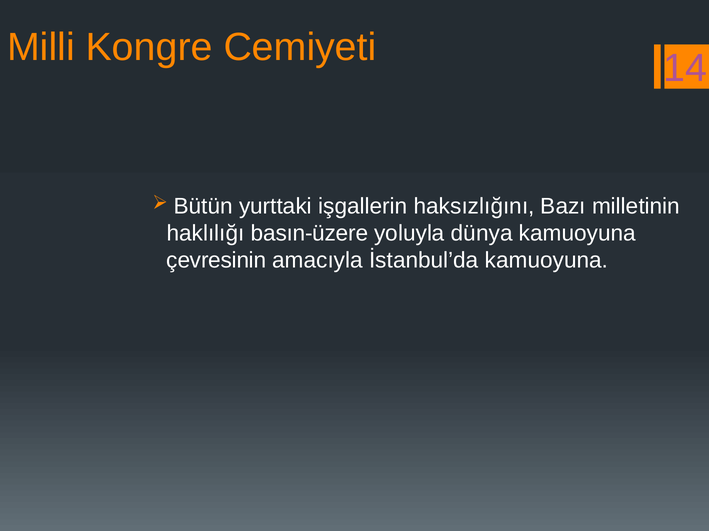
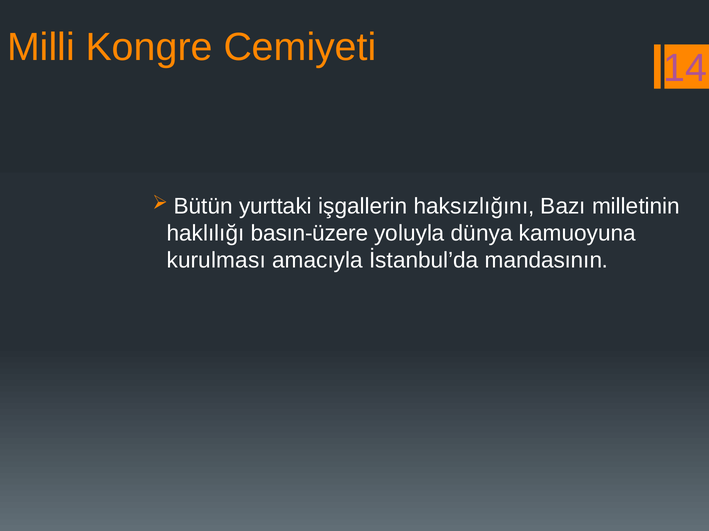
çevresinin: çevresinin -> kurulması
İstanbul’da kamuoyuna: kamuoyuna -> mandasının
